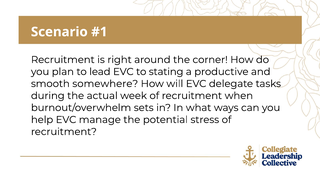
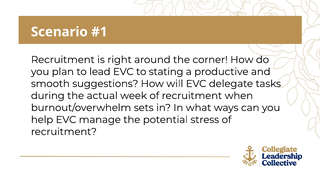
somewhere: somewhere -> suggestions
